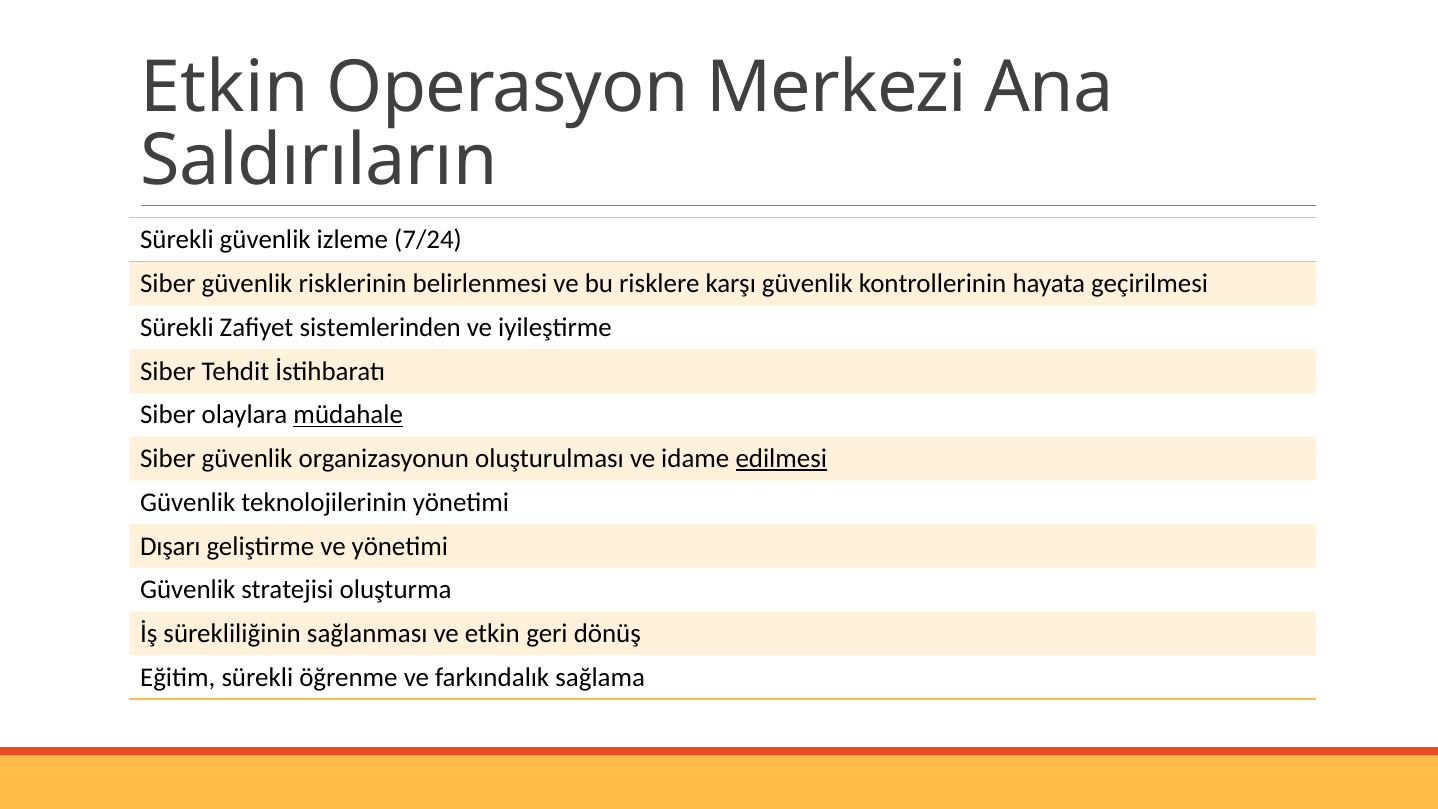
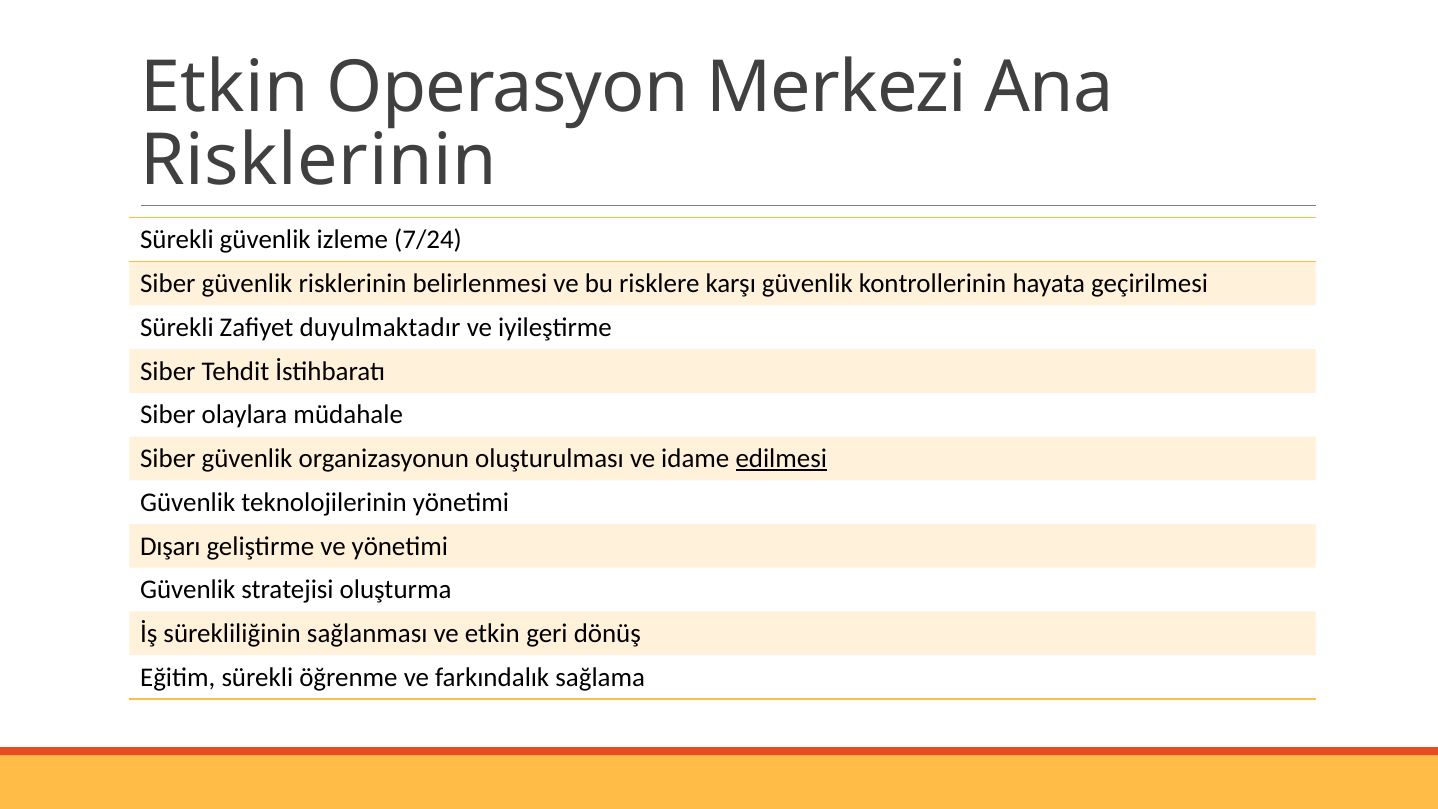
Saldırıların at (319, 161): Saldırıların -> Risklerinin
sistemlerinden: sistemlerinden -> duyulmaktadır
müdahale underline: present -> none
